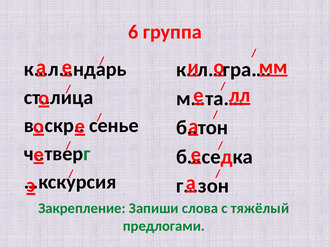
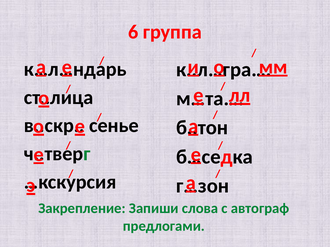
тяжёлый: тяжёлый -> автограф
